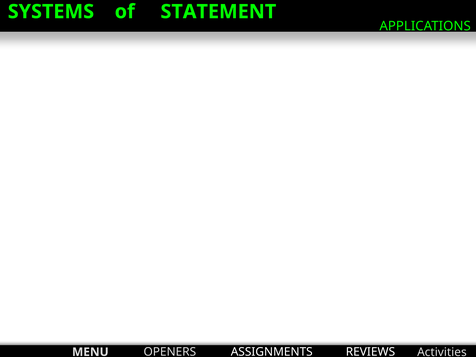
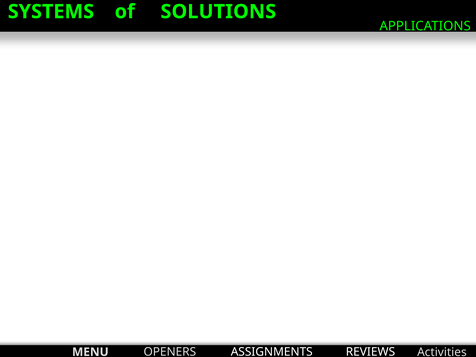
STATEMENT: STATEMENT -> SOLUTIONS
